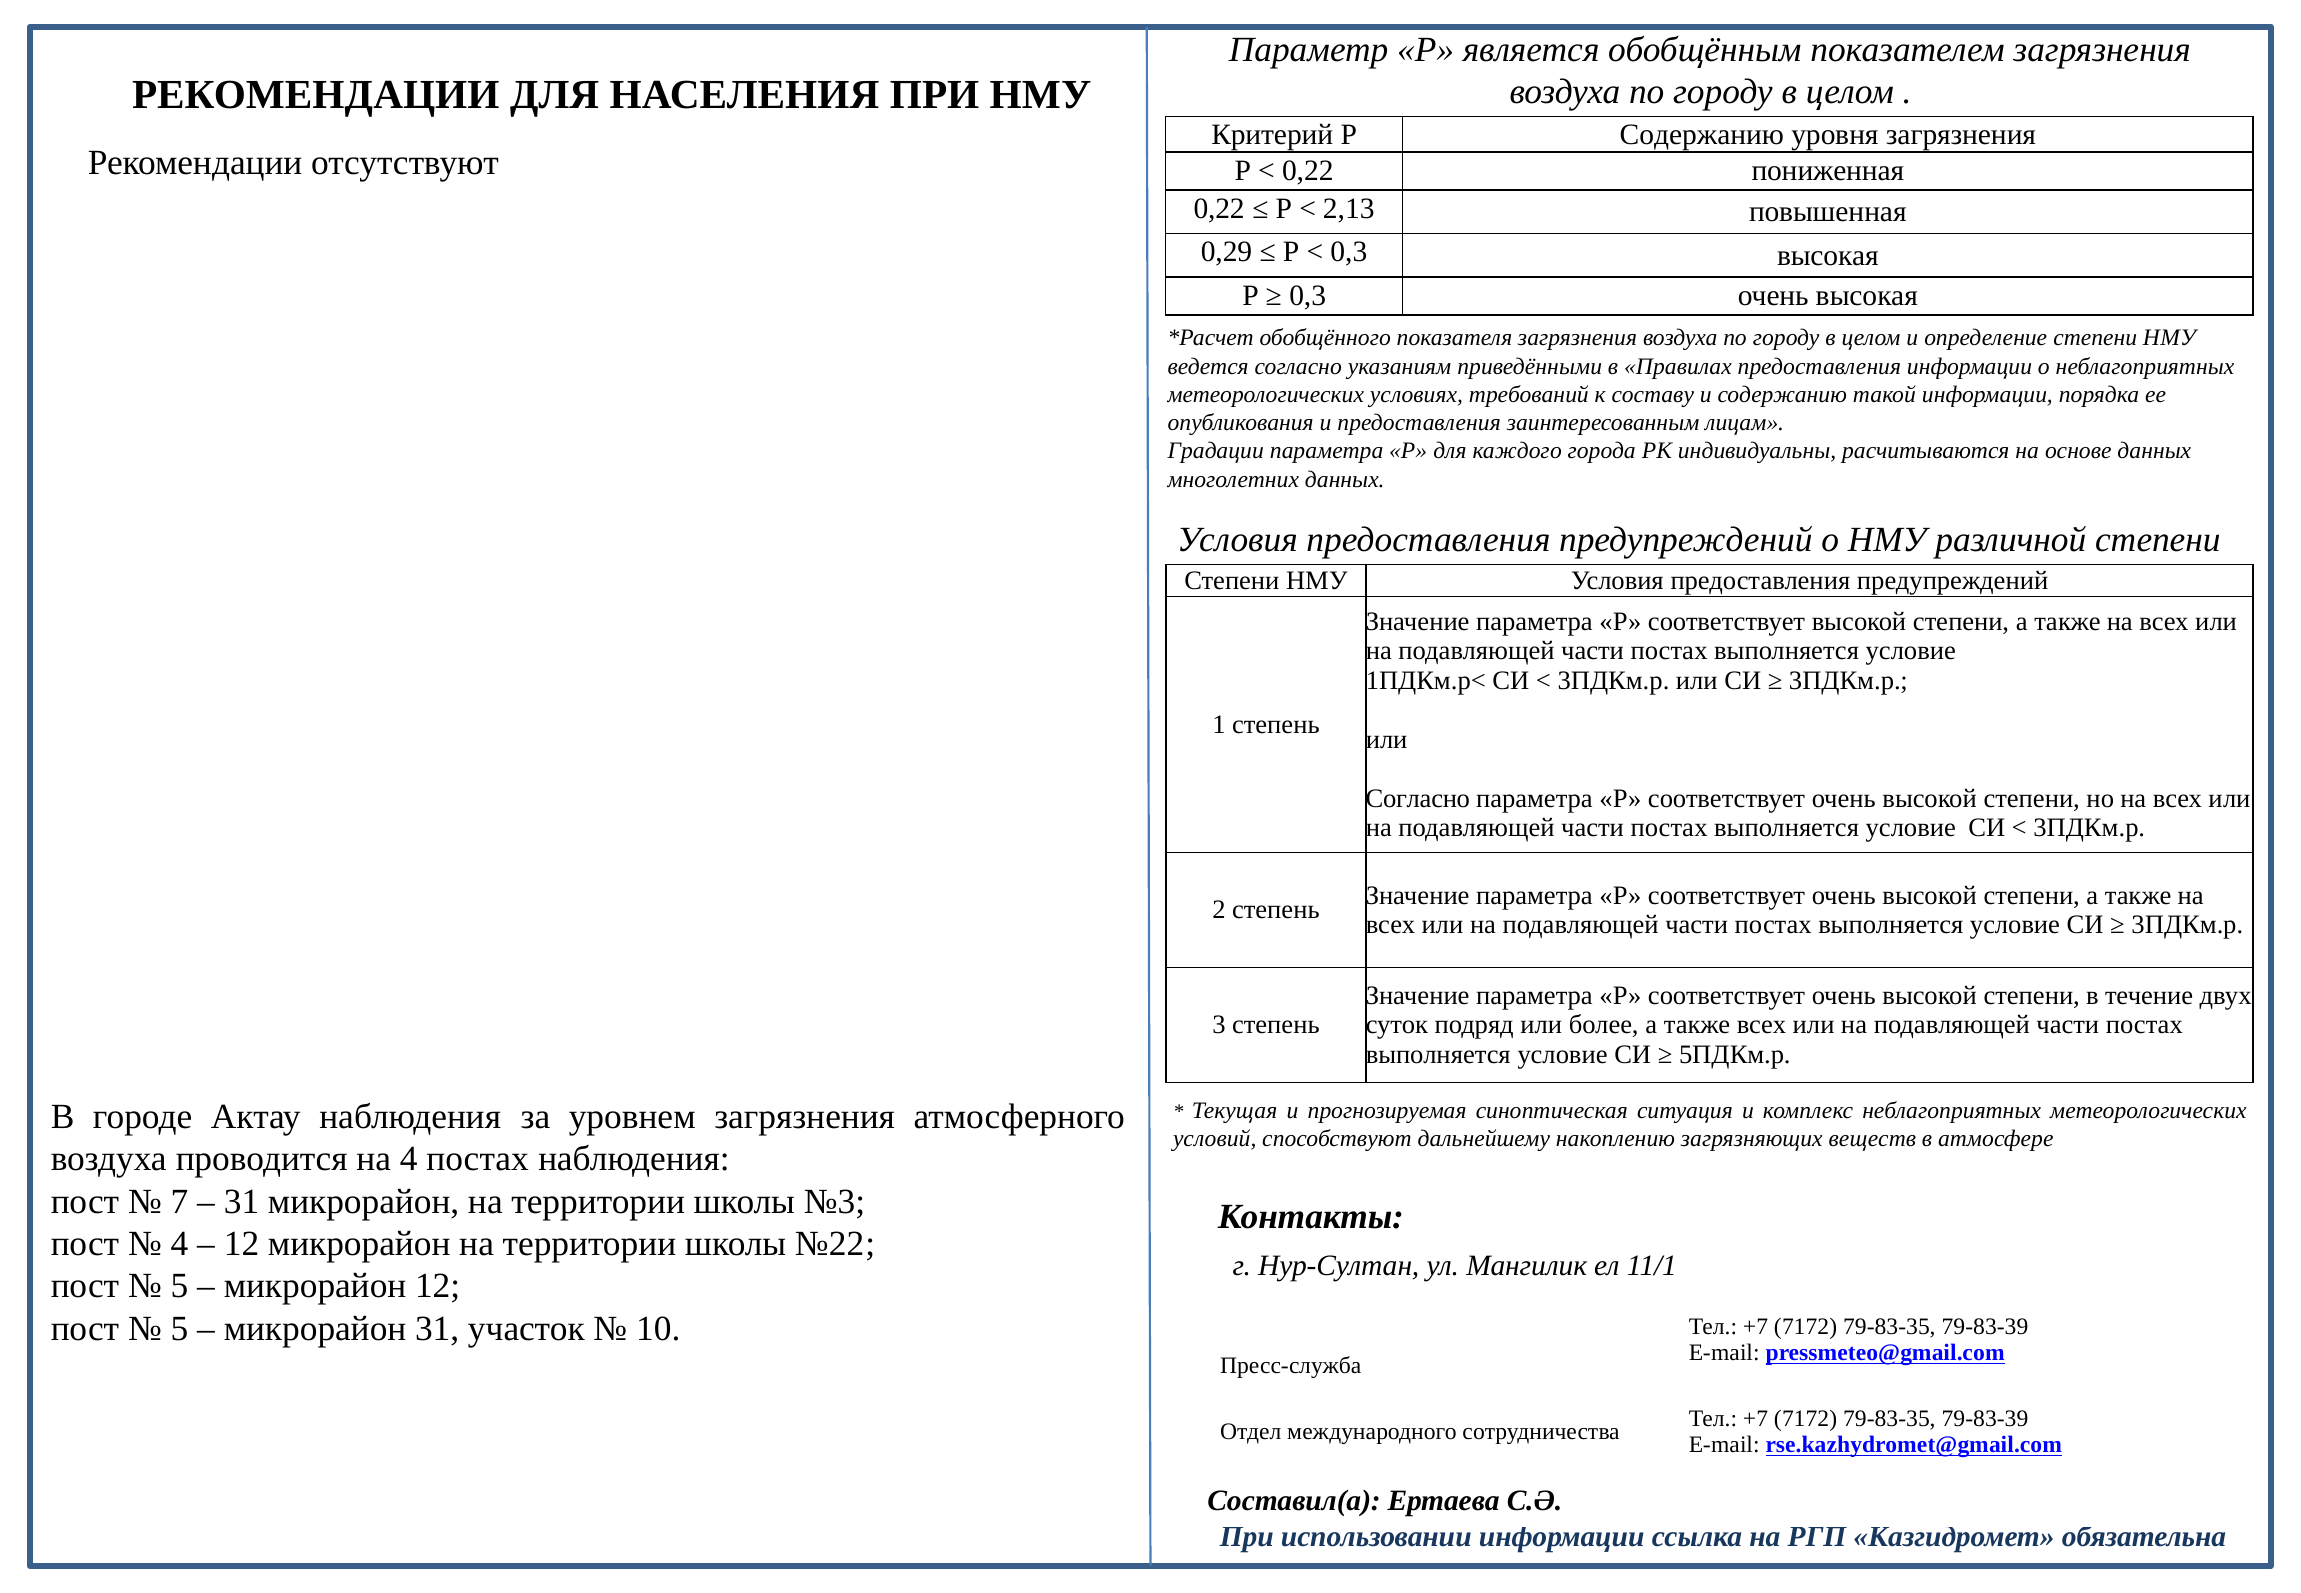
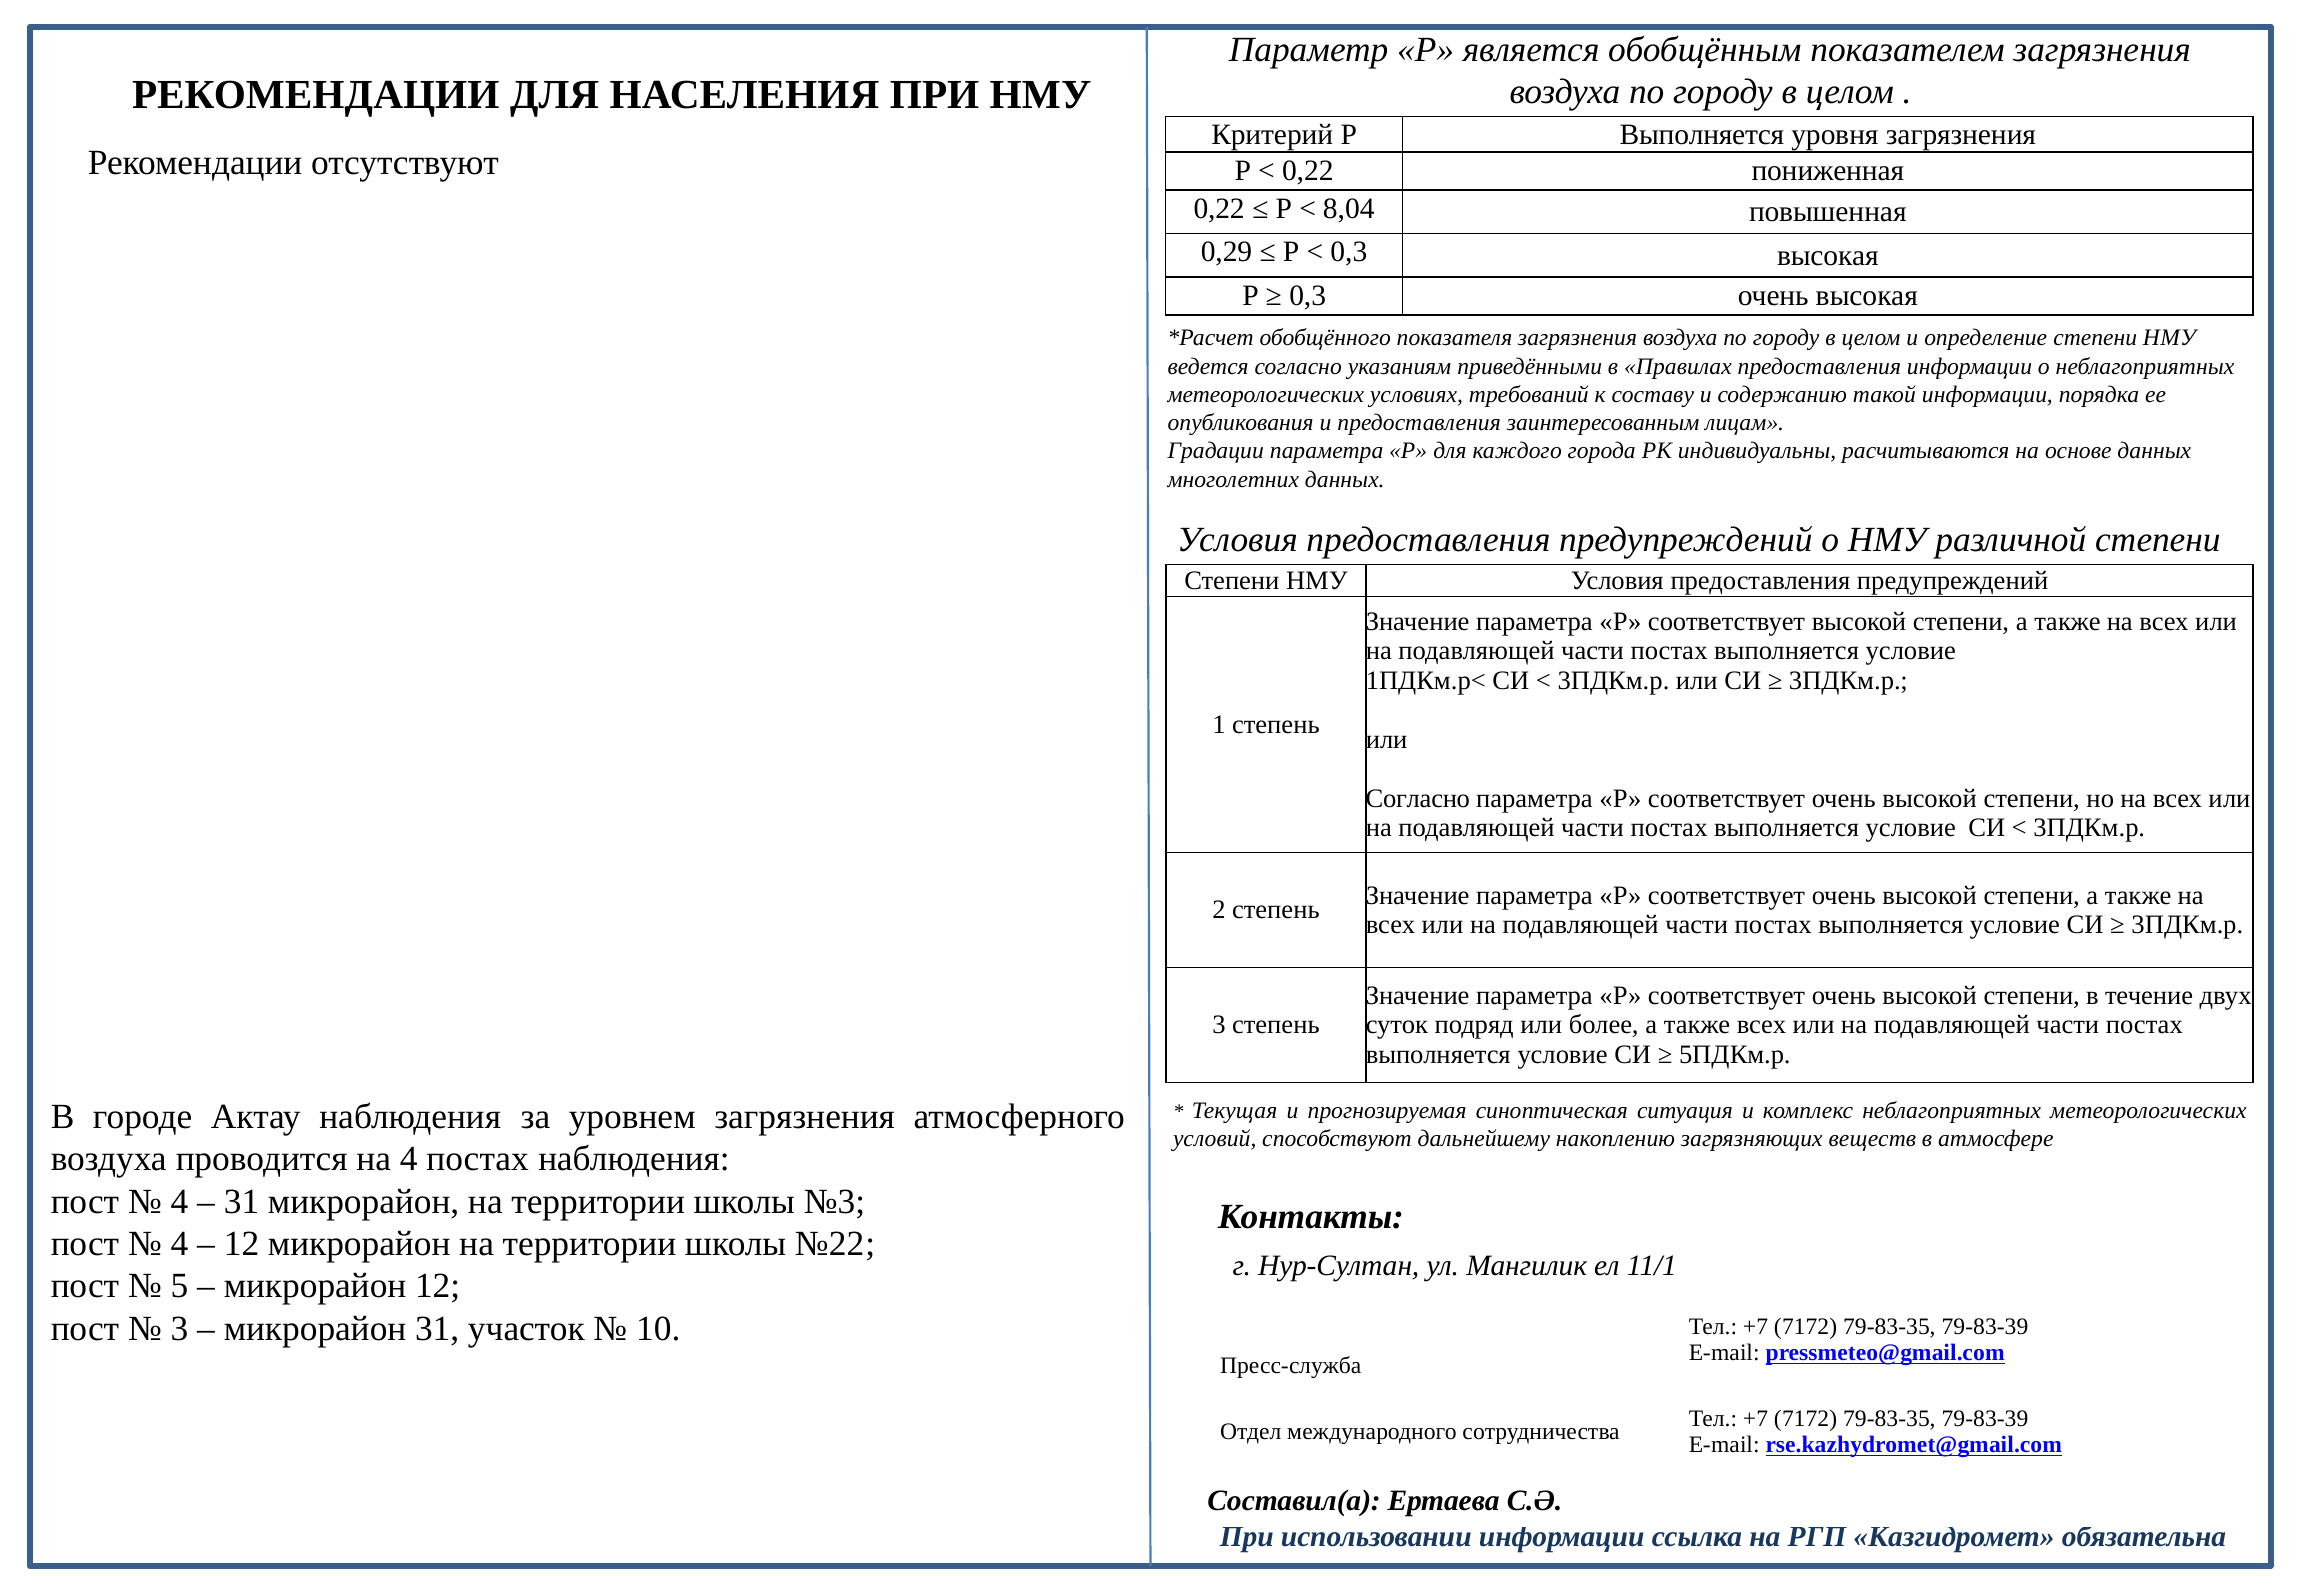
Р Содержанию: Содержанию -> Выполняется
2,13: 2,13 -> 8,04
7 at (179, 1201): 7 -> 4
5 at (179, 1329): 5 -> 3
